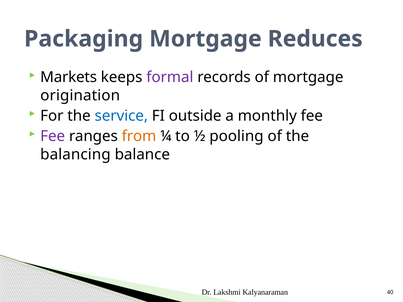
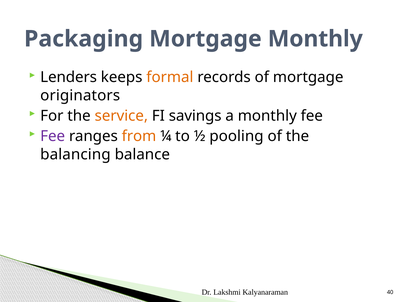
Mortgage Reduces: Reduces -> Monthly
Markets: Markets -> Lenders
formal colour: purple -> orange
origination: origination -> originators
service colour: blue -> orange
outside: outside -> savings
